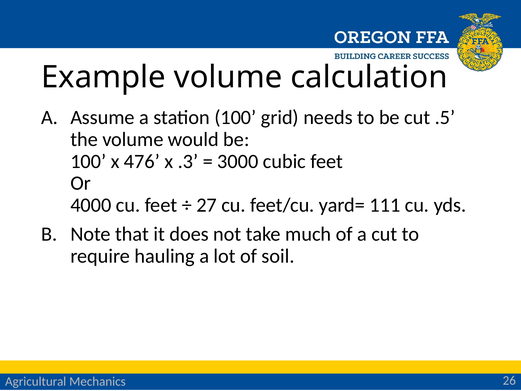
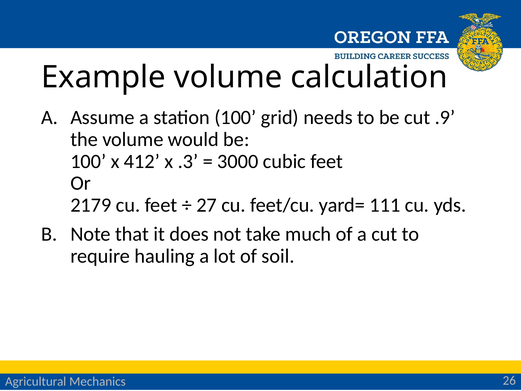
.5: .5 -> .9
476: 476 -> 412
4000: 4000 -> 2179
